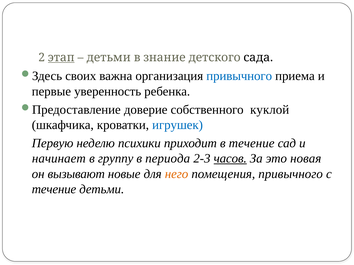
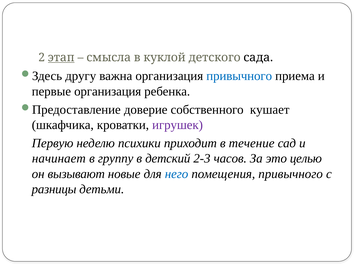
детьми at (109, 58): детьми -> смысла
знание: знание -> куклой
своих: своих -> другу
первые уверенность: уверенность -> организация
куклой: куклой -> кушает
игрушек colour: blue -> purple
периода: периода -> детский
часов underline: present -> none
новая: новая -> целью
него colour: orange -> blue
течение at (54, 189): течение -> разницы
